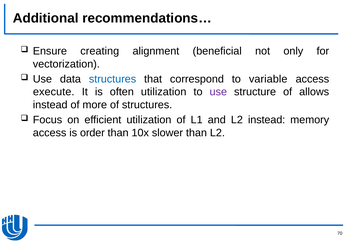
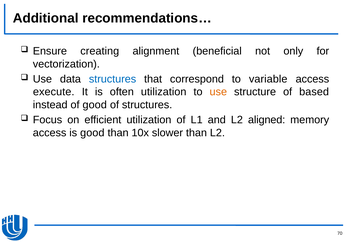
use at (218, 92) colour: purple -> orange
allows: allows -> based
of more: more -> good
L2 instead: instead -> aligned
is order: order -> good
